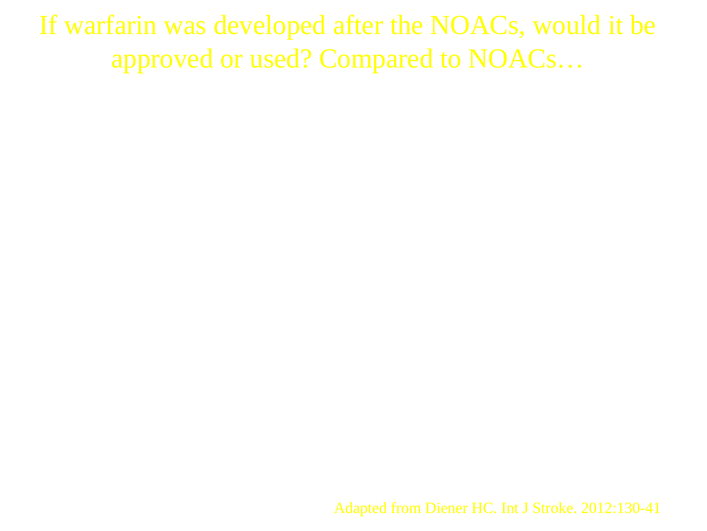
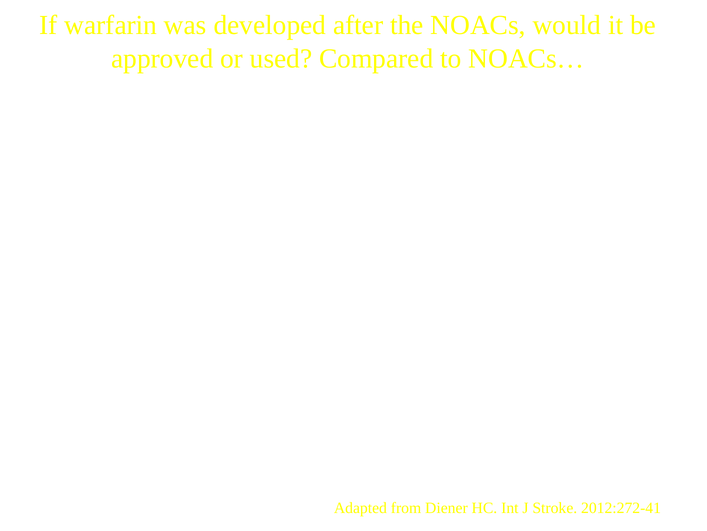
2012:130-41: 2012:130-41 -> 2012:272-41
